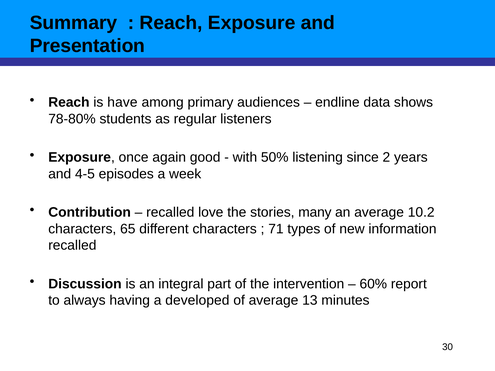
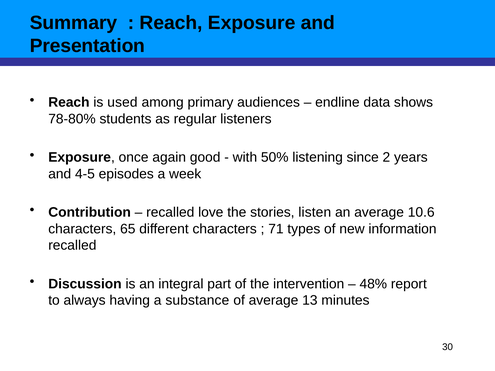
have: have -> used
many: many -> listen
10.2: 10.2 -> 10.6
60%: 60% -> 48%
developed: developed -> substance
